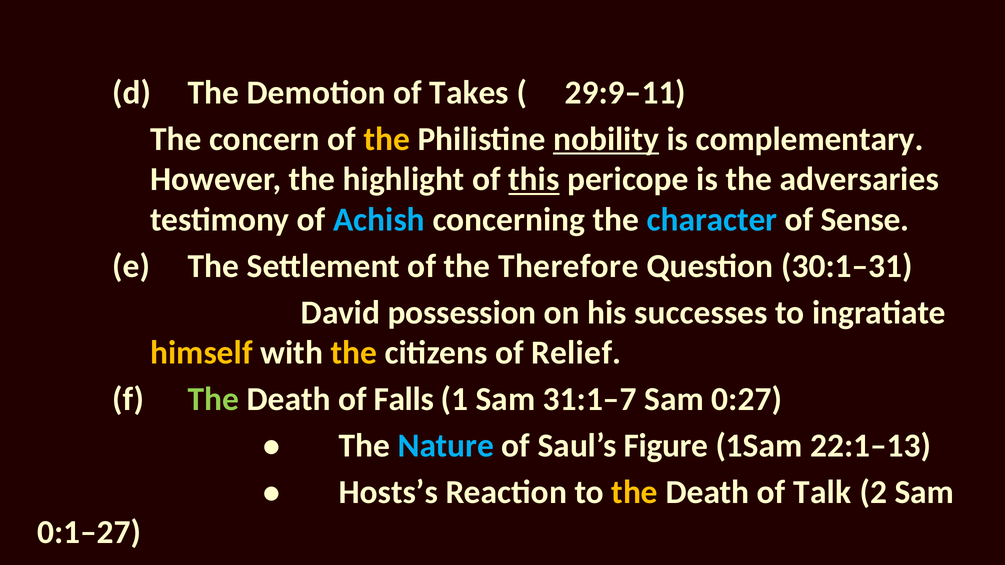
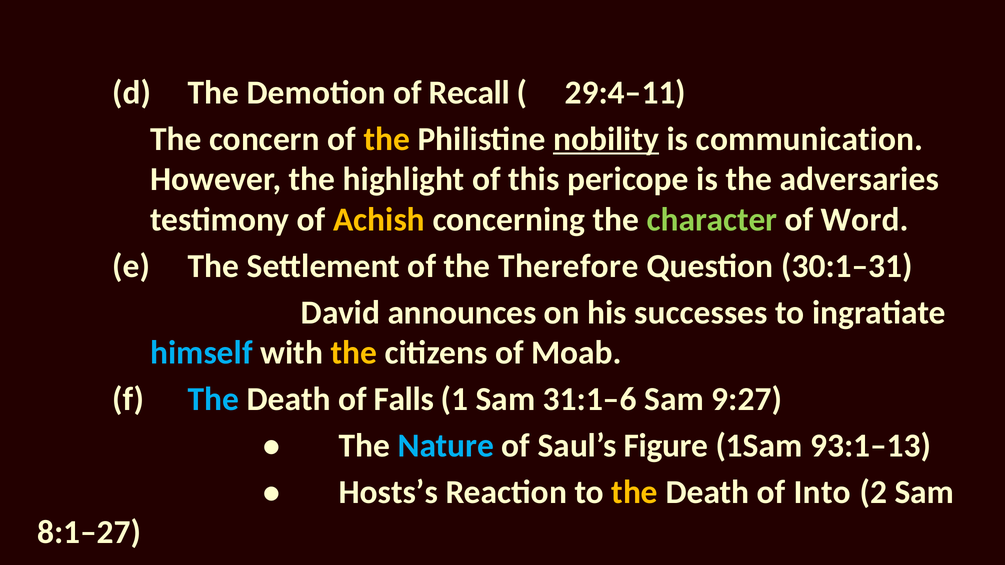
Takes: Takes -> Recall
29:9–11: 29:9–11 -> 29:4–11
complementary: complementary -> communication
this underline: present -> none
Achish colour: light blue -> yellow
character colour: light blue -> light green
Sense: Sense -> Word
possession: possession -> announces
himself colour: yellow -> light blue
Relief: Relief -> Moab
The at (214, 399) colour: light green -> light blue
31:1–7: 31:1–7 -> 31:1–6
0:27: 0:27 -> 9:27
22:1–13: 22:1–13 -> 93:1–13
Talk: Talk -> Into
0:1–27: 0:1–27 -> 8:1–27
